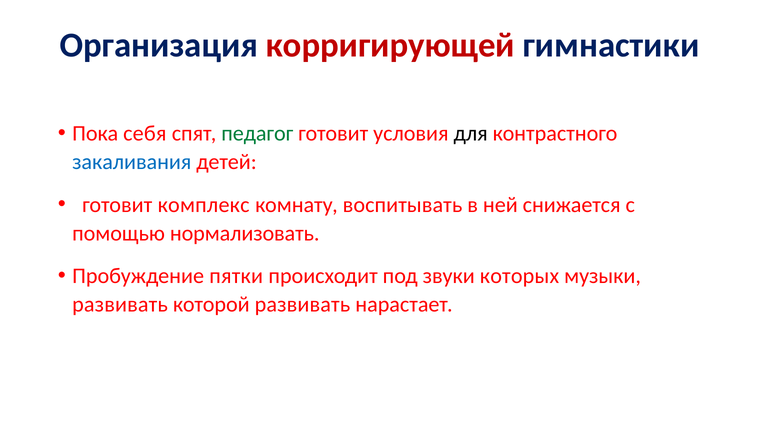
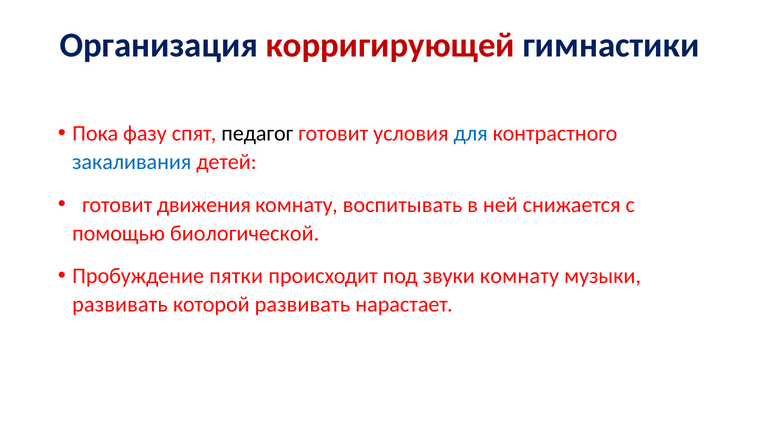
себя: себя -> фазу
педагог colour: green -> black
для colour: black -> blue
комплекс: комплекс -> движения
нормализовать: нормализовать -> биологической
звуки которых: которых -> комнату
